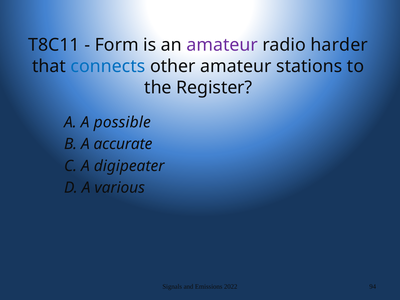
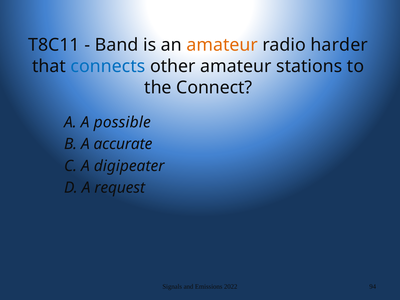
Form: Form -> Band
amateur at (222, 45) colour: purple -> orange
Register: Register -> Connect
various: various -> request
